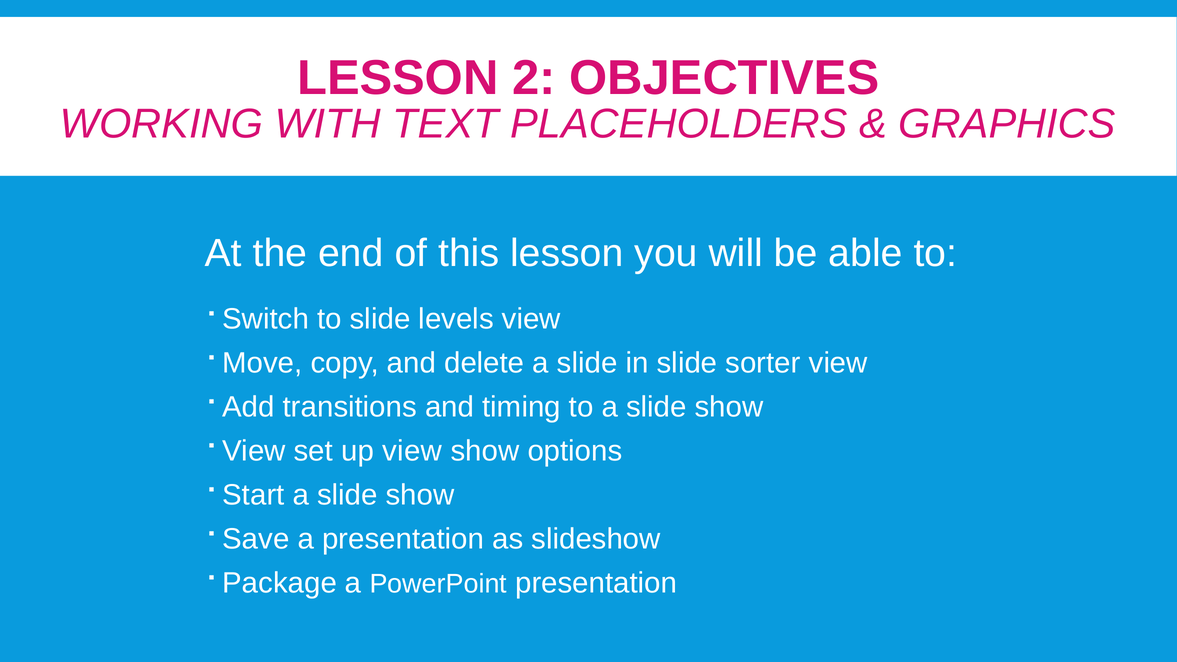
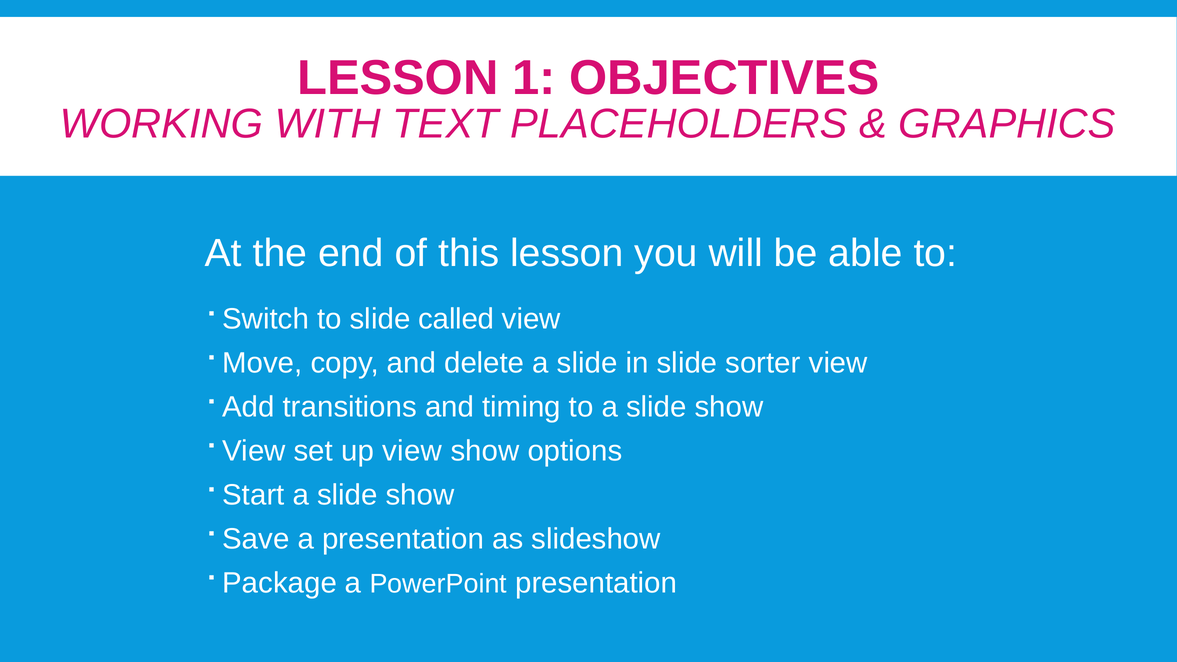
2: 2 -> 1
levels: levels -> called
